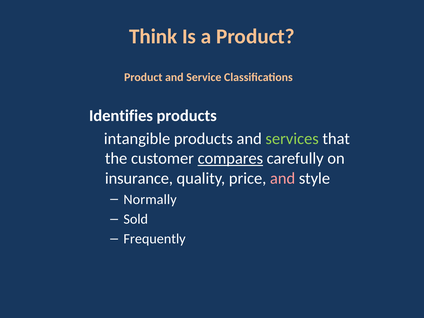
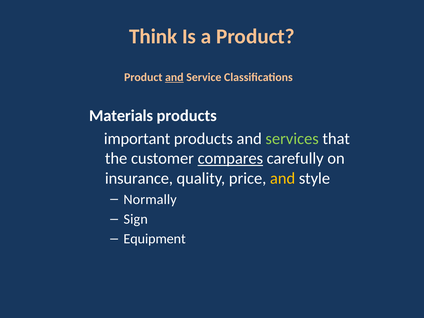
and at (174, 77) underline: none -> present
Identifies: Identifies -> Materials
intangible: intangible -> important
and at (283, 178) colour: pink -> yellow
Sold: Sold -> Sign
Frequently: Frequently -> Equipment
